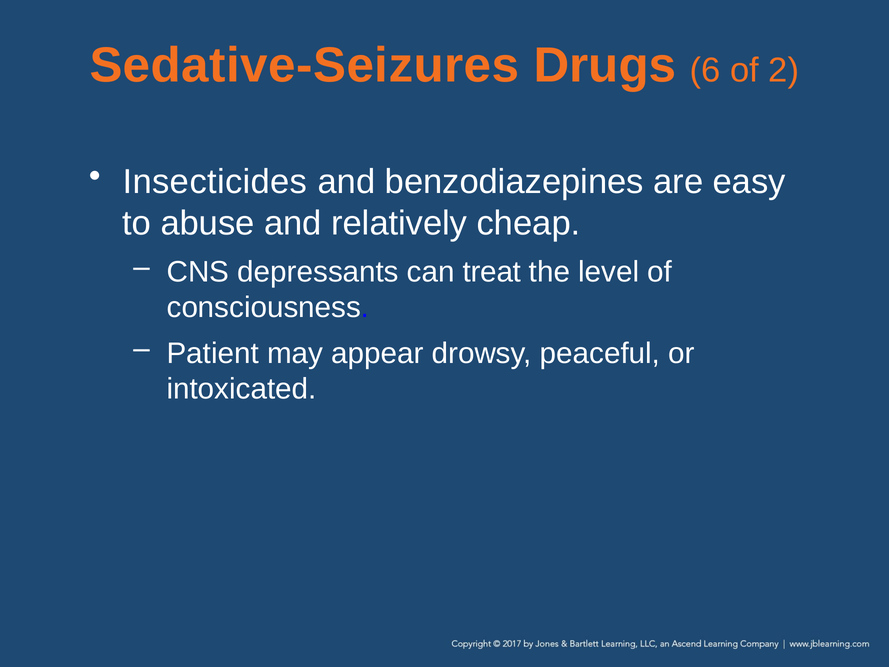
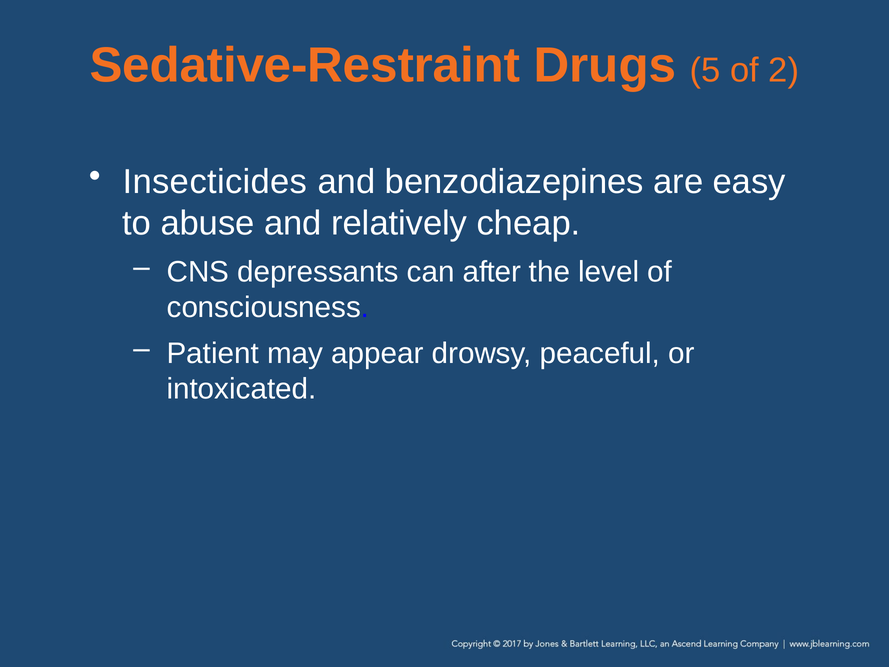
Sedative-Seizures: Sedative-Seizures -> Sedative-Restraint
6: 6 -> 5
treat: treat -> after
